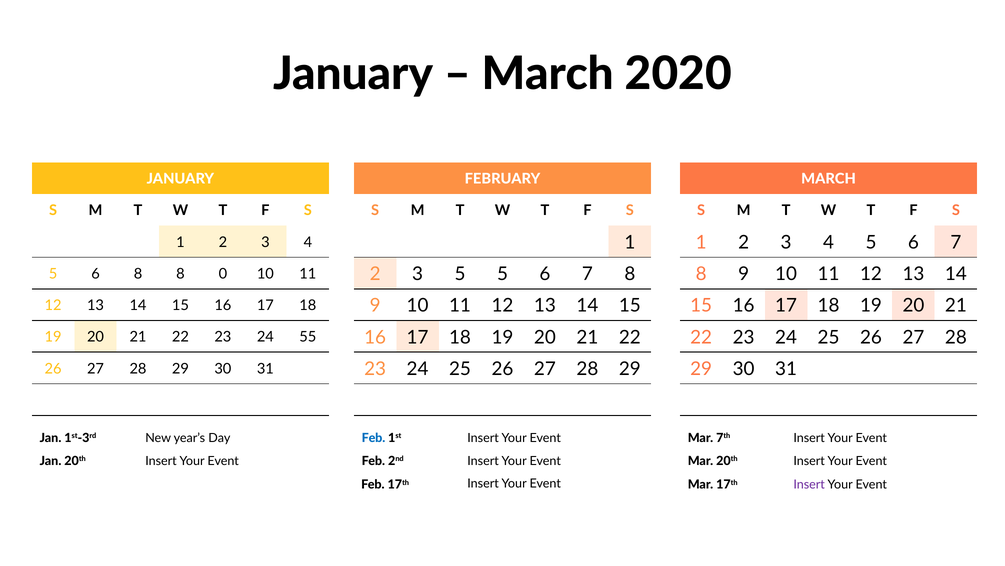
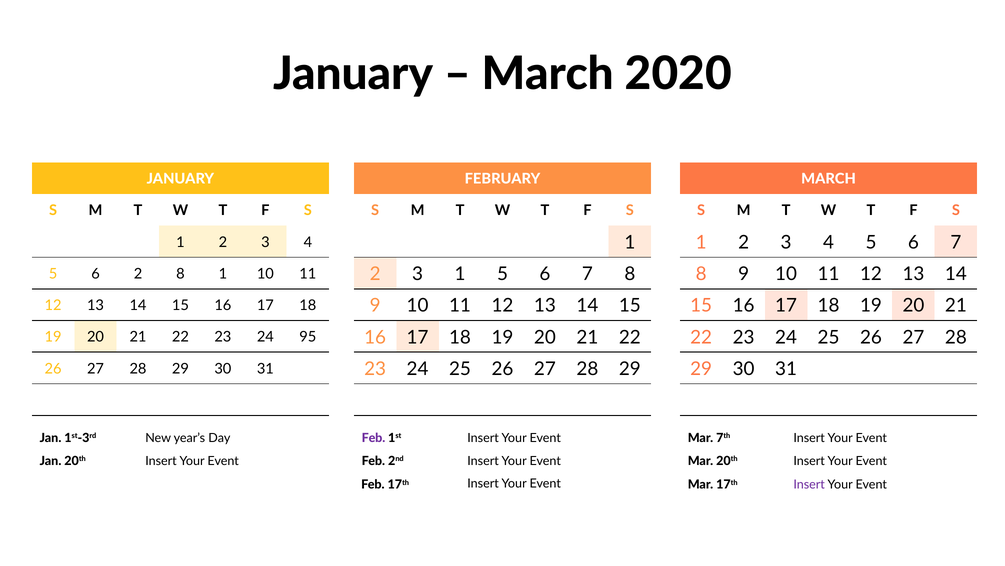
3 5: 5 -> 1
6 8: 8 -> 2
8 0: 0 -> 1
55: 55 -> 95
Feb at (373, 437) colour: blue -> purple
